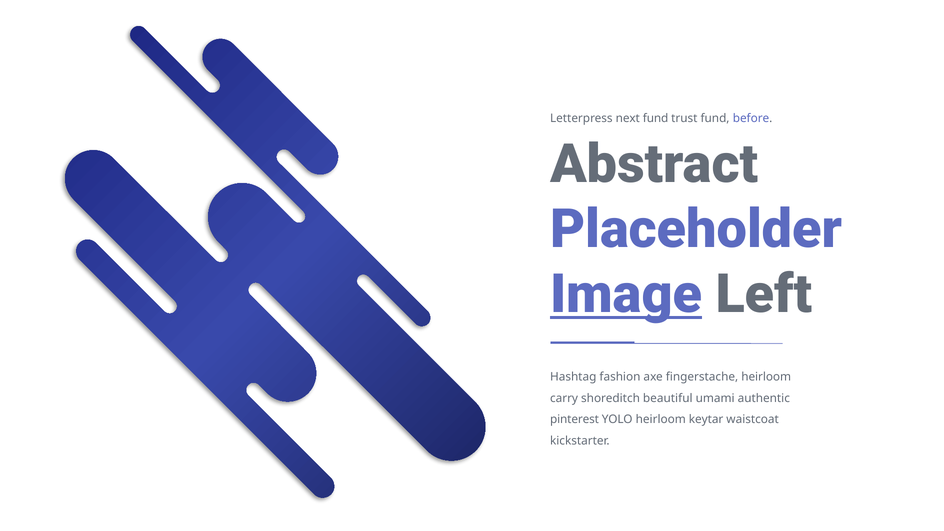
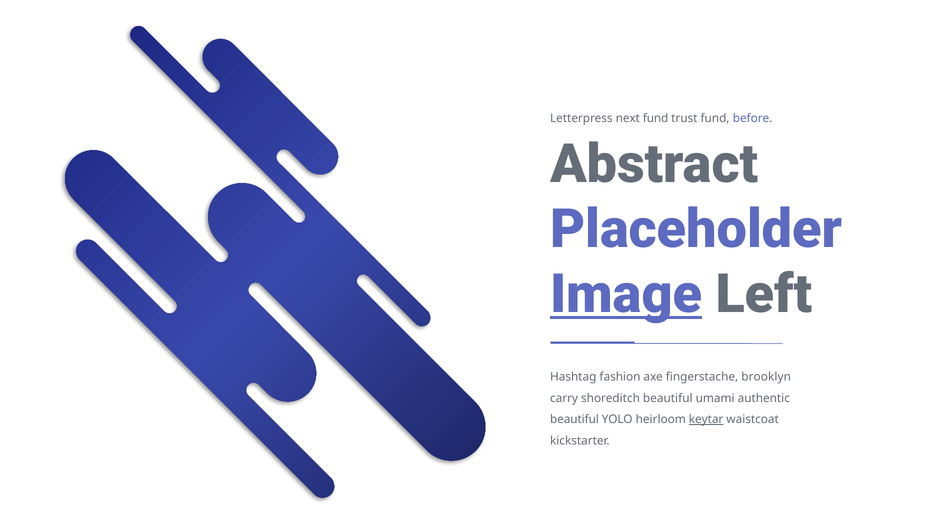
fingerstache heirloom: heirloom -> brooklyn
pinterest at (574, 419): pinterest -> beautiful
keytar underline: none -> present
